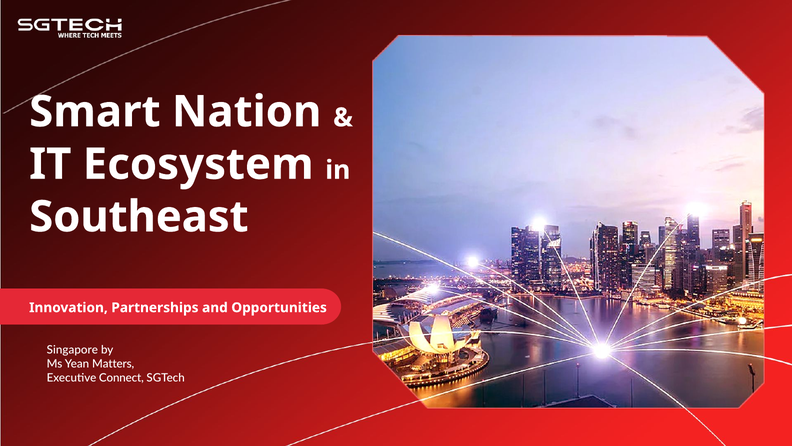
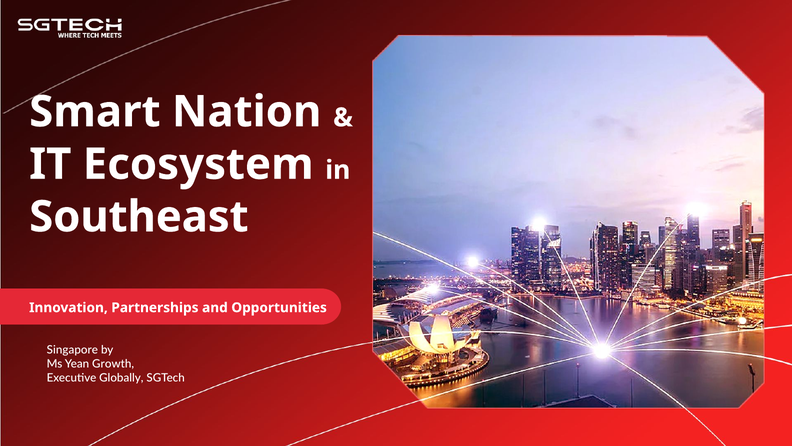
Matters: Matters -> Growth
Connect: Connect -> Globally
